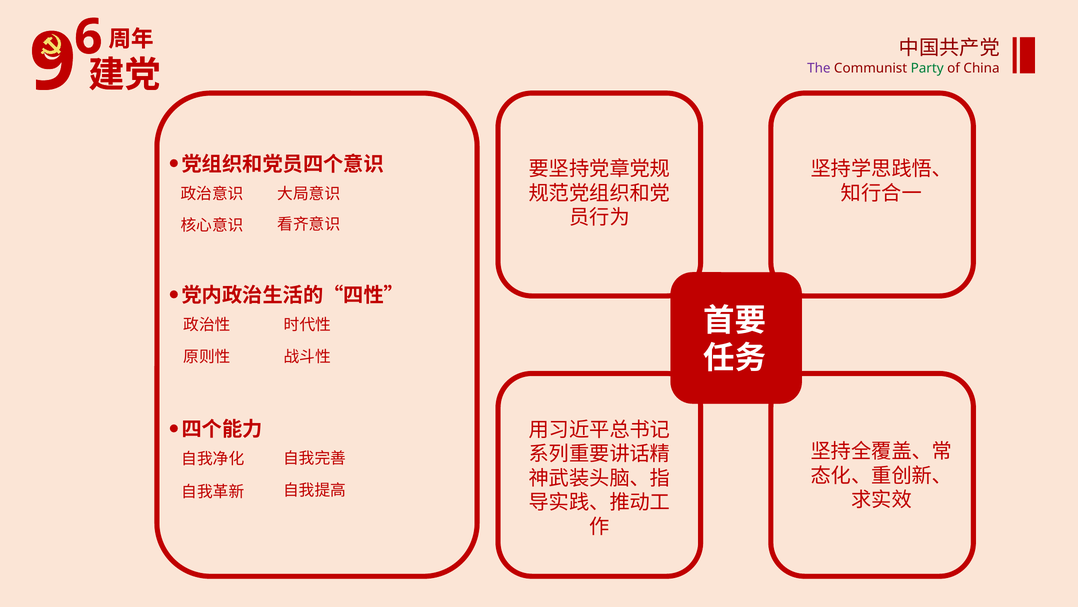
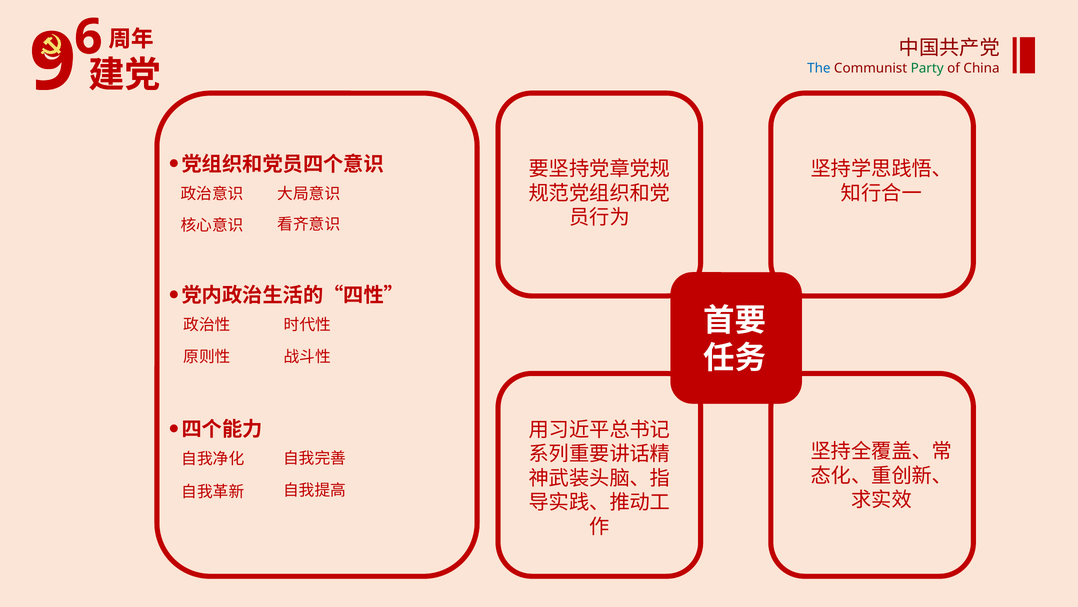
The colour: purple -> blue
